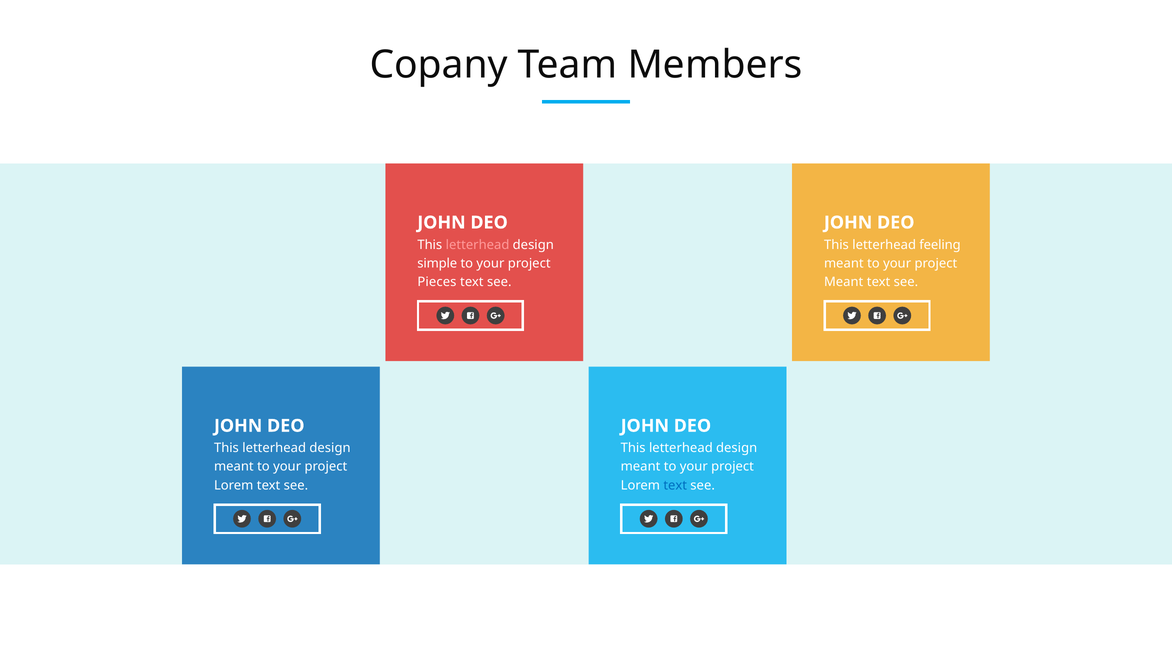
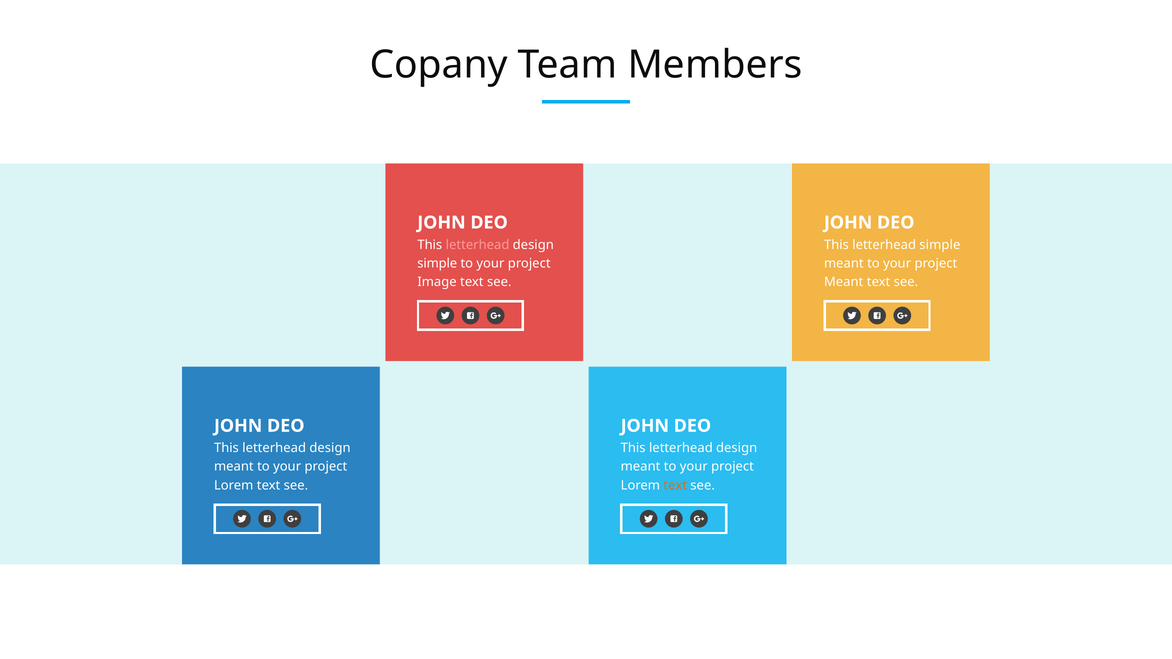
letterhead feeling: feeling -> simple
Pieces: Pieces -> Image
text at (675, 486) colour: blue -> orange
